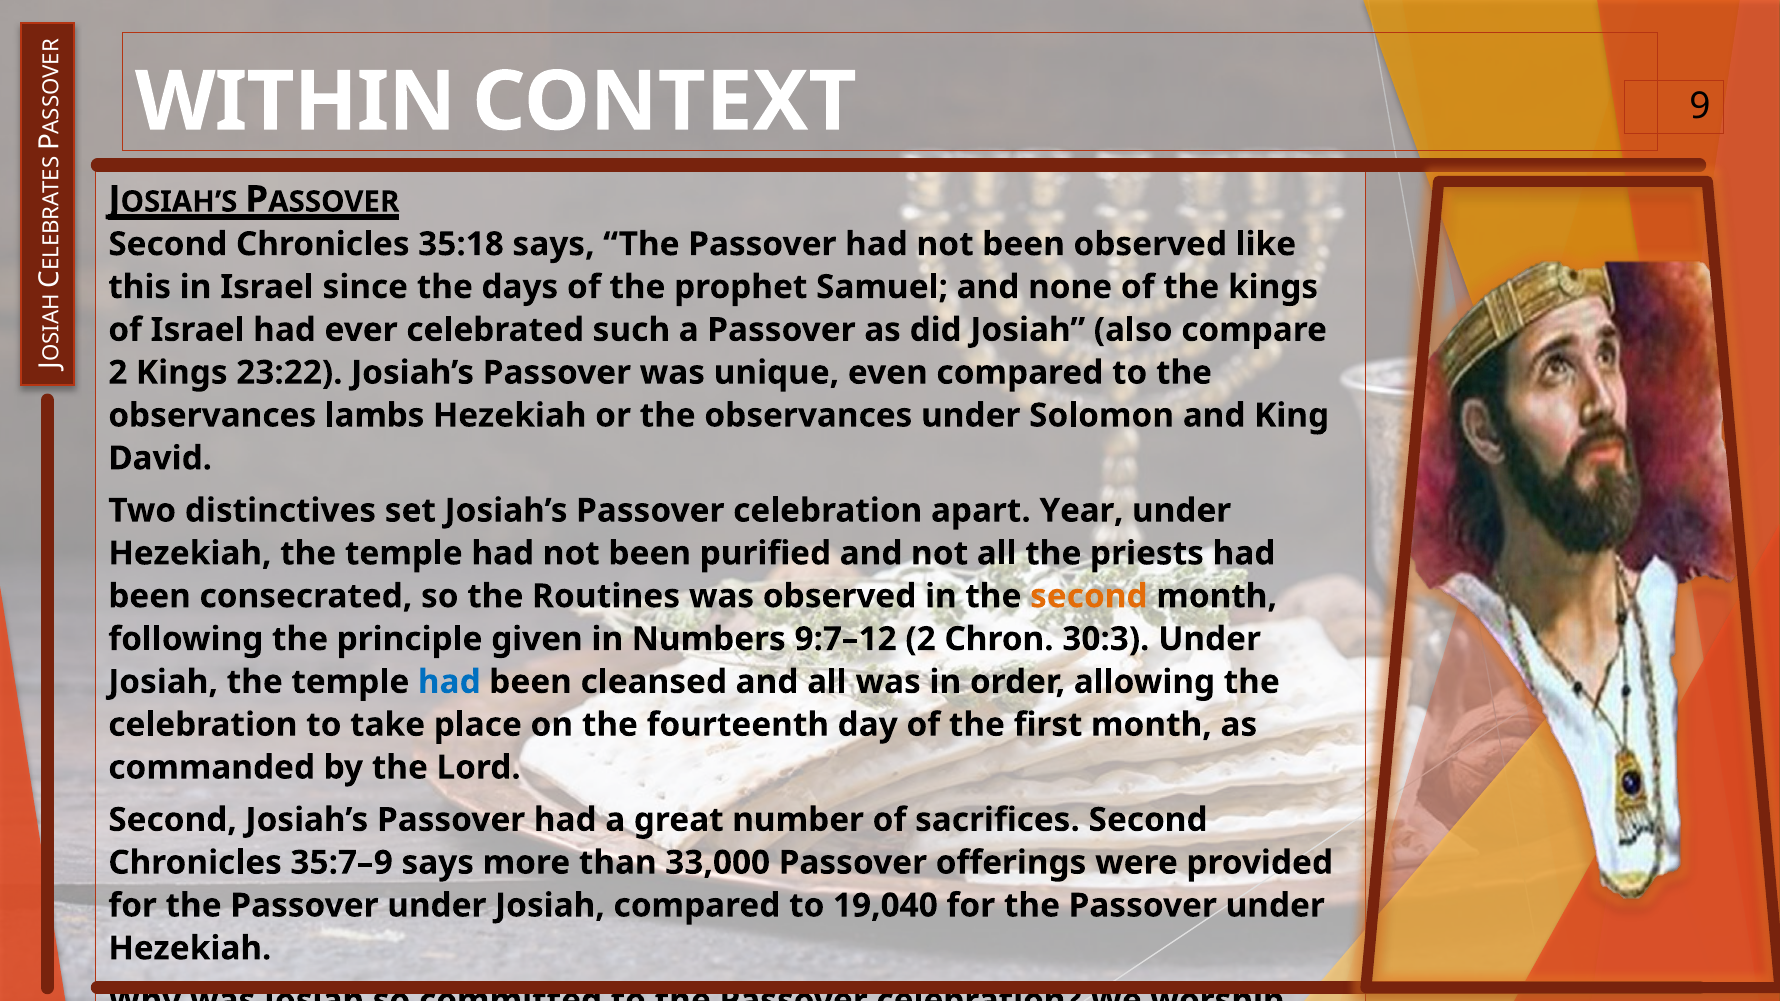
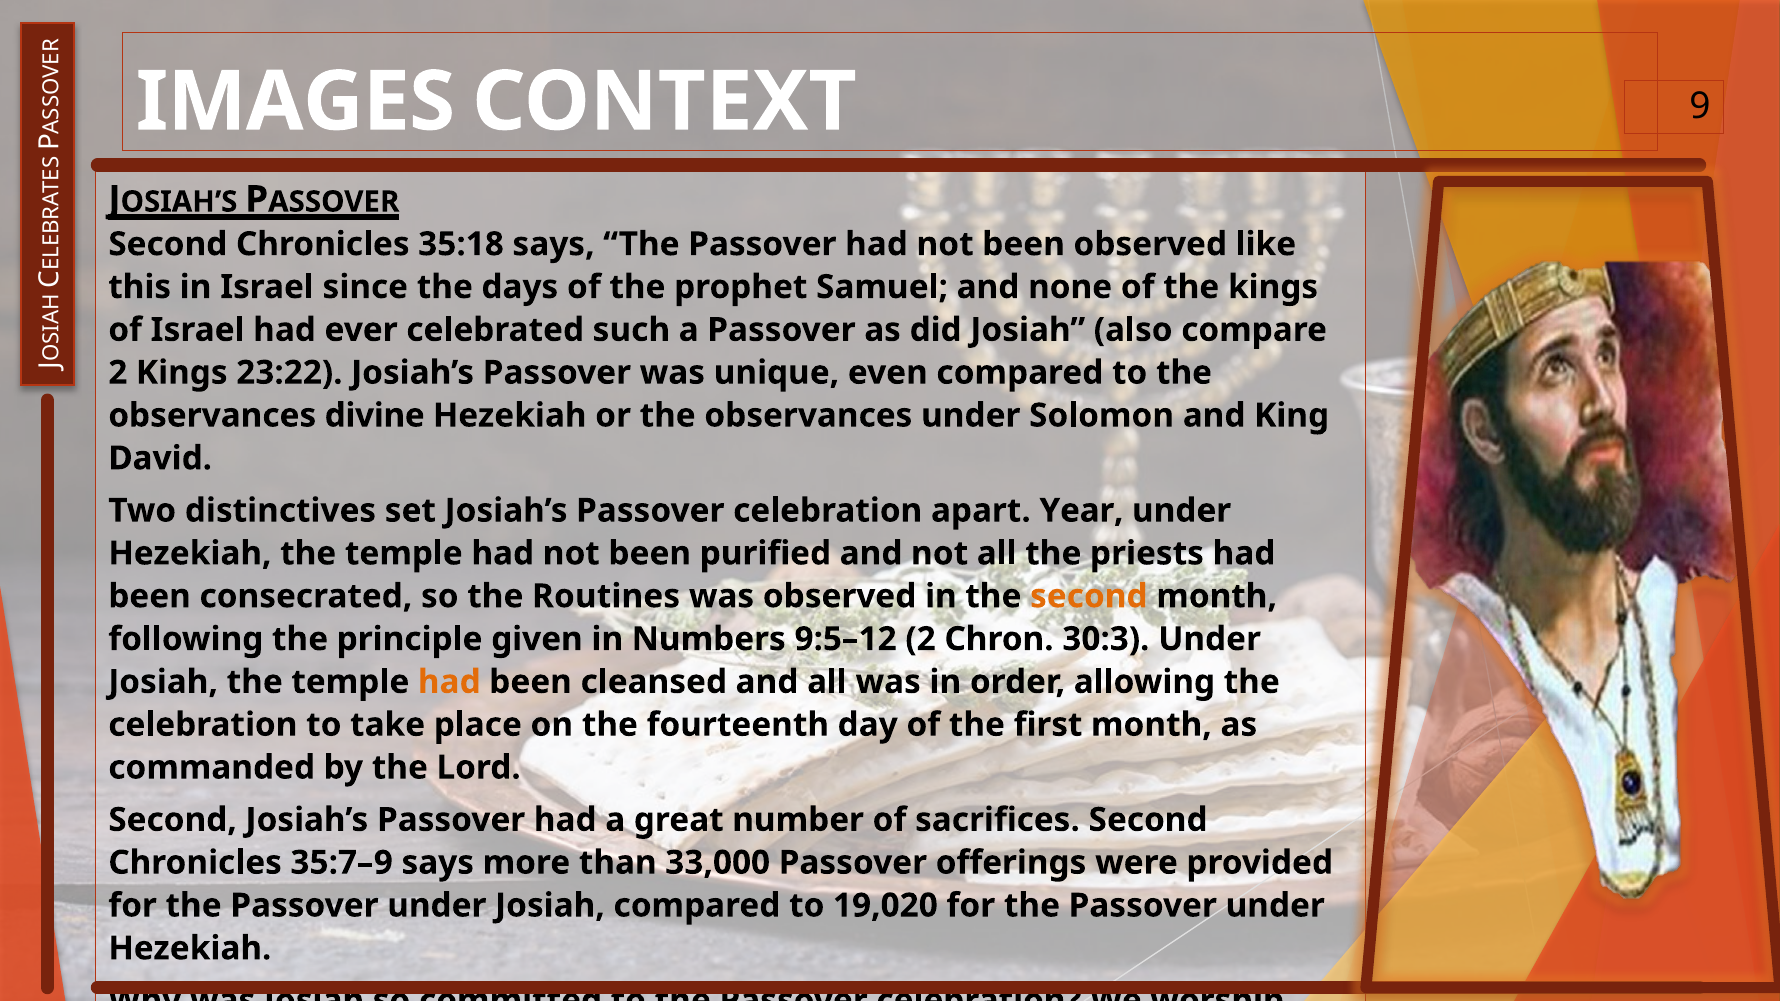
WITHIN: WITHIN -> IMAGES
lambs: lambs -> divine
9:7–12: 9:7–12 -> 9:5–12
had at (449, 682) colour: blue -> orange
19,040: 19,040 -> 19,020
